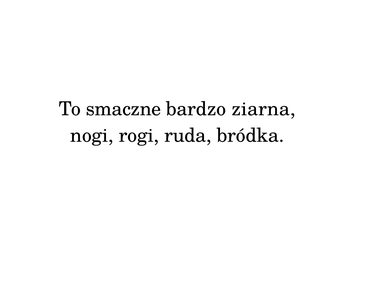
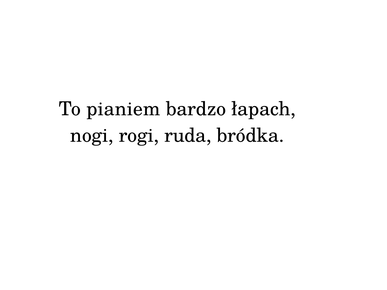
smaczne: smaczne -> pianiem
ziarna: ziarna -> łapach
